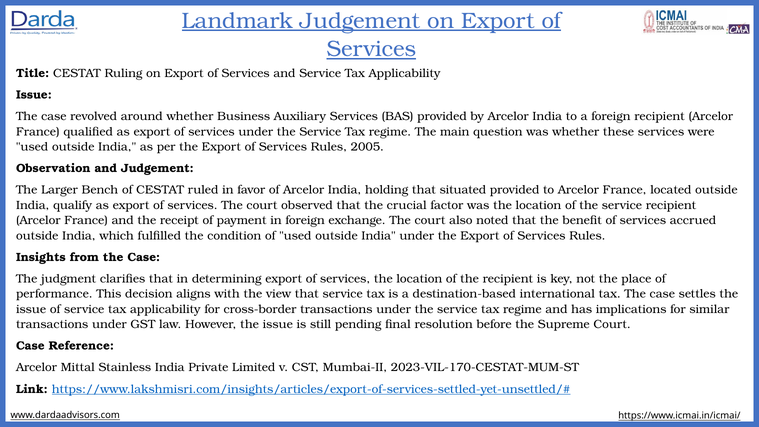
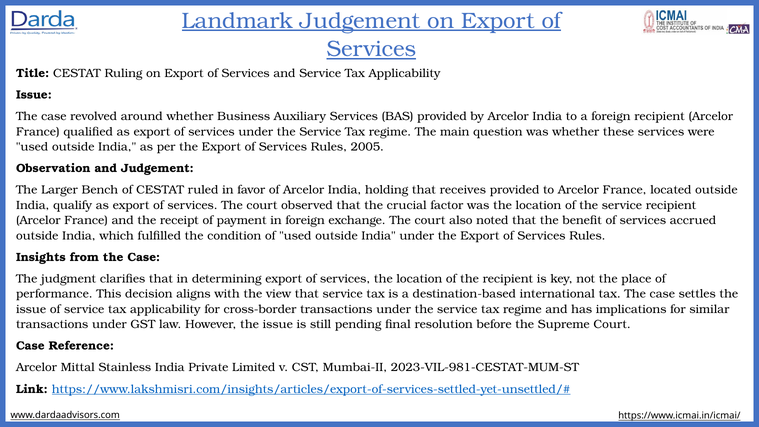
situated: situated -> receives
2023-VIL-170-CESTAT-MUM-ST: 2023-VIL-170-CESTAT-MUM-ST -> 2023-VIL-981-CESTAT-MUM-ST
